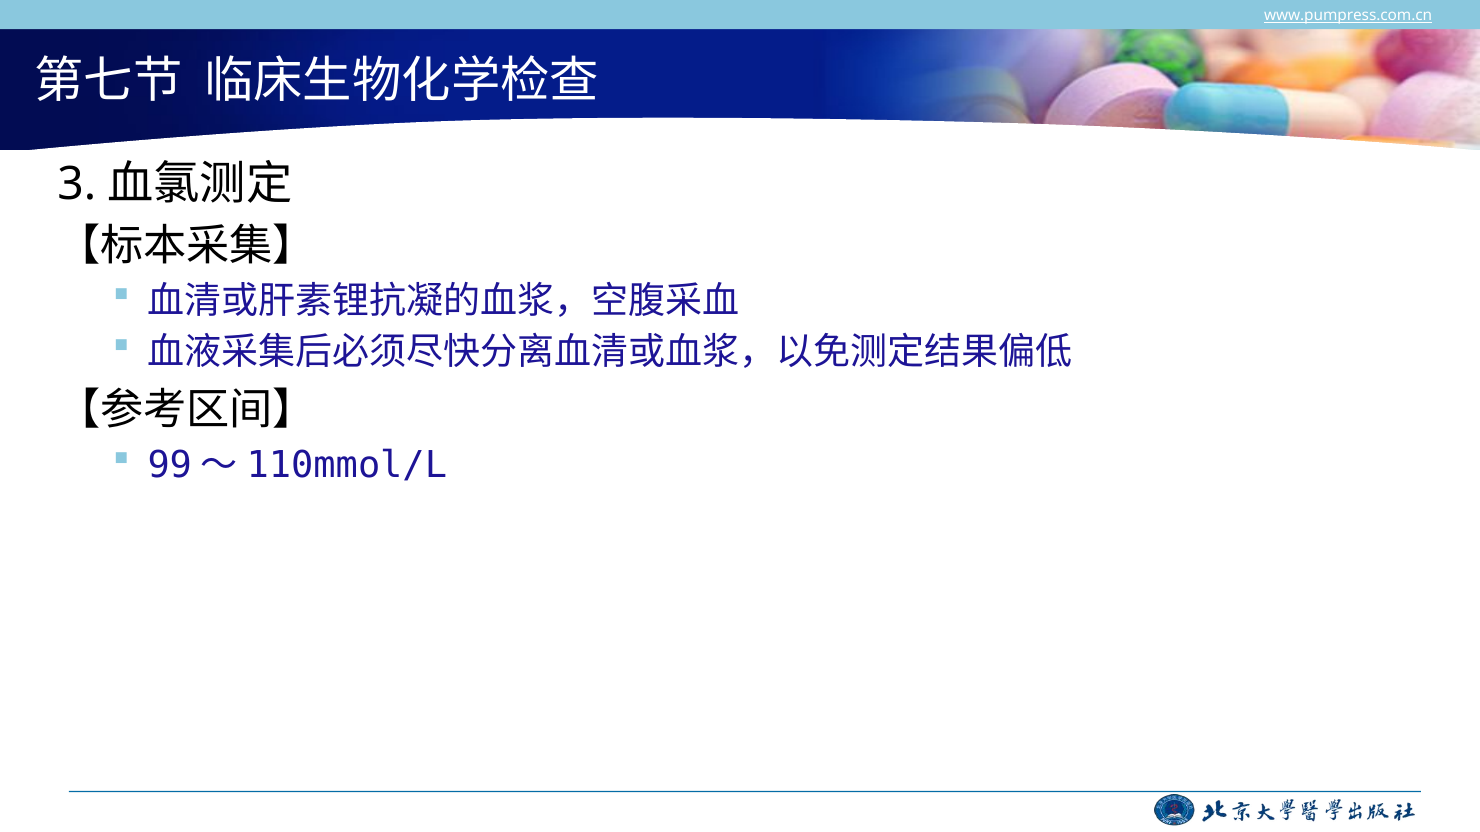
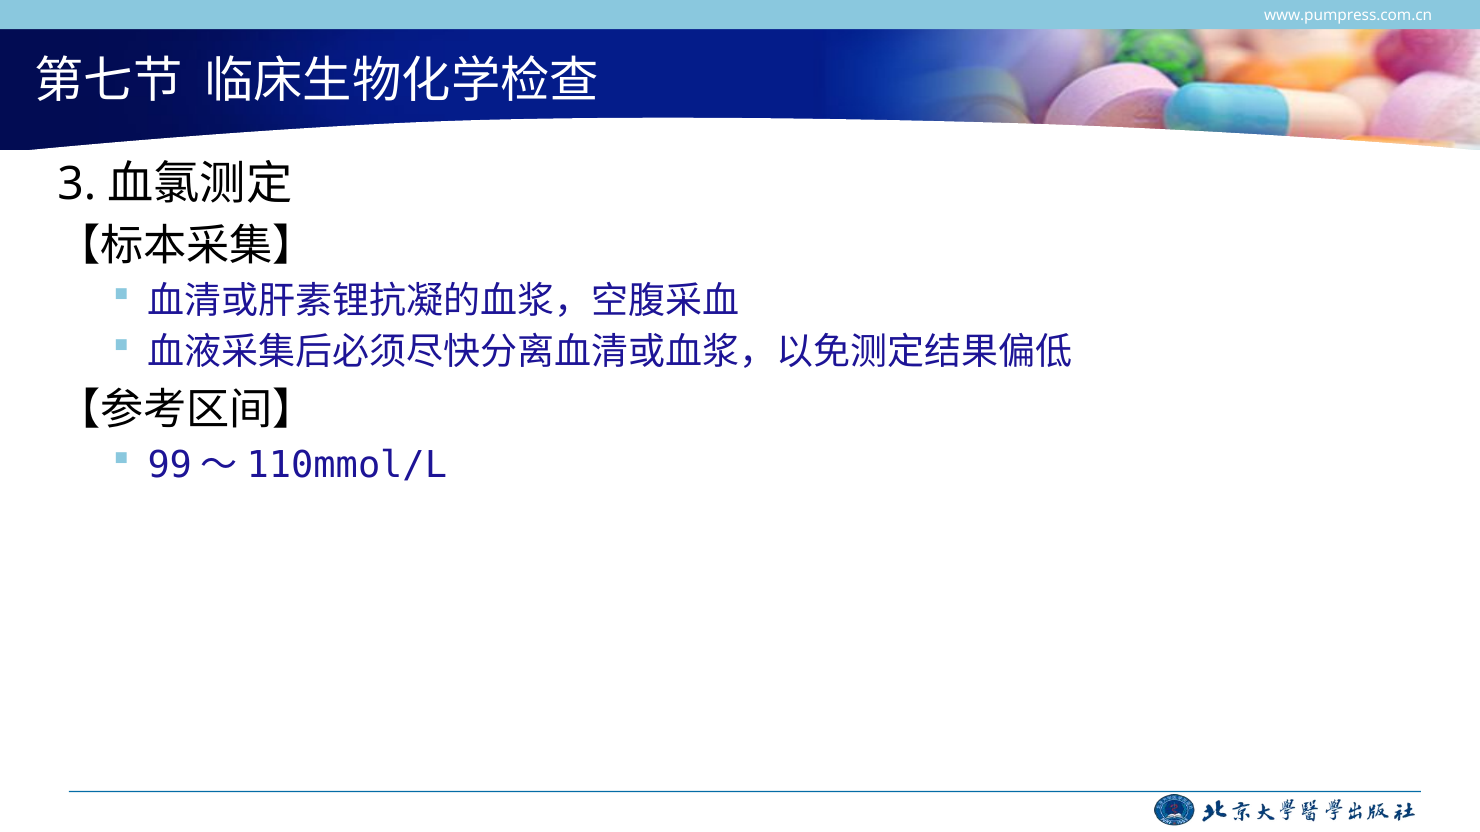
www.pumpress.com.cn underline: present -> none
